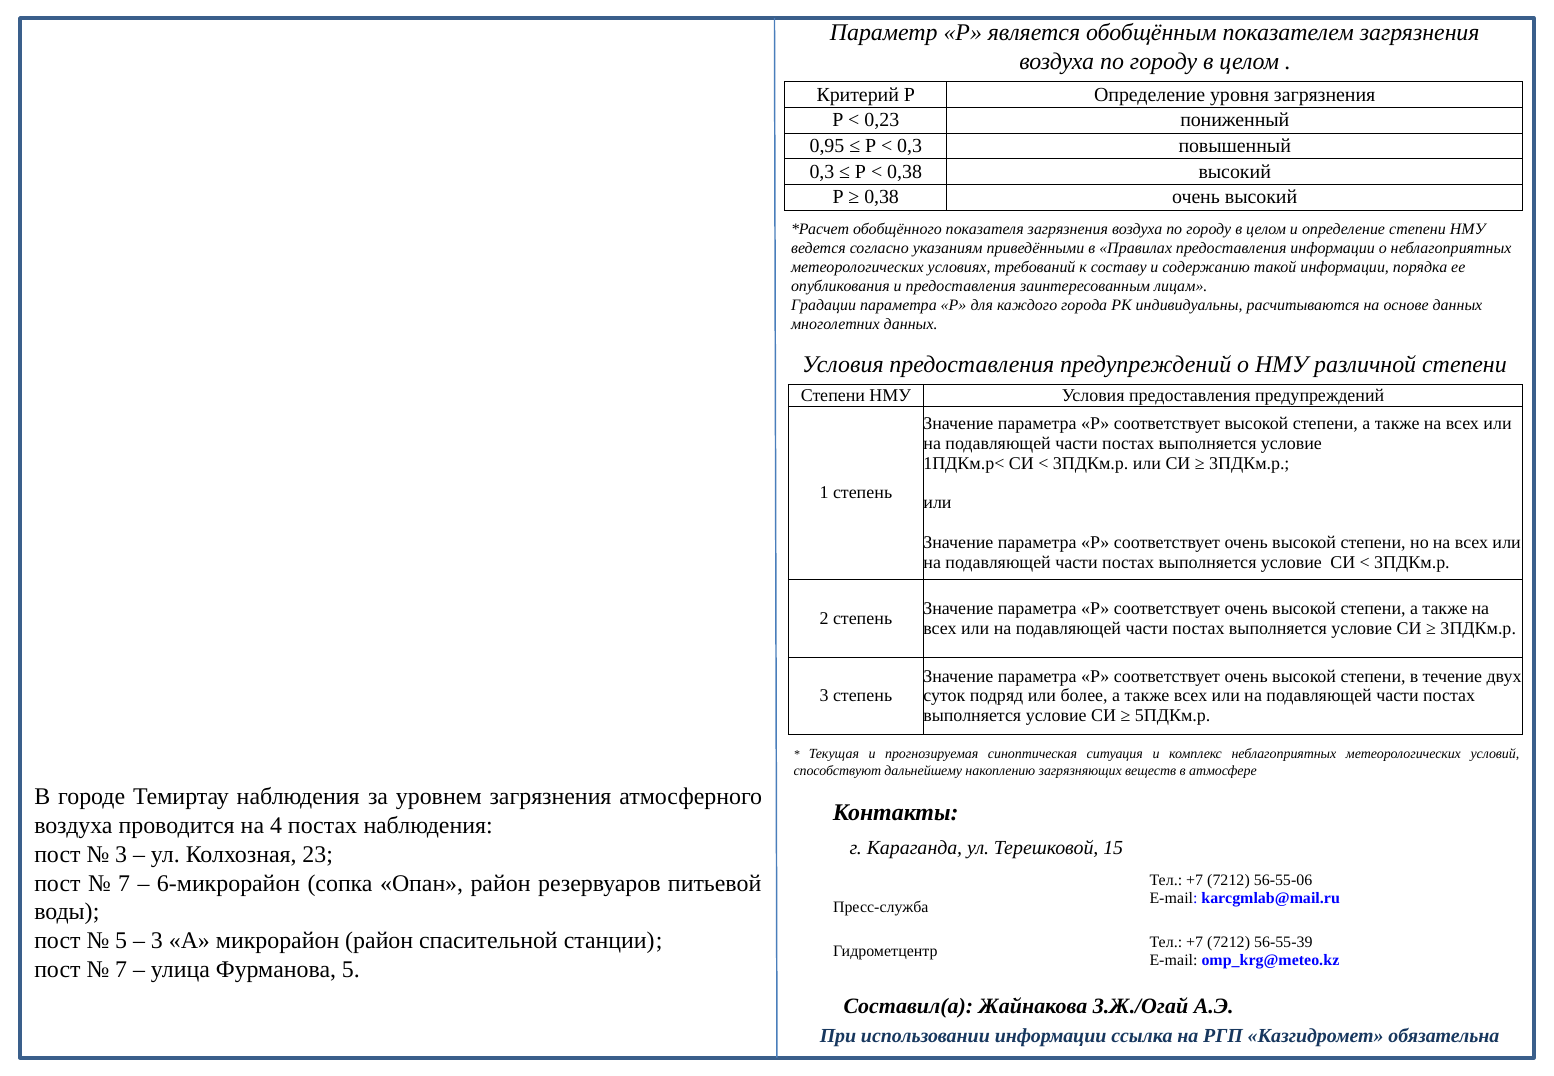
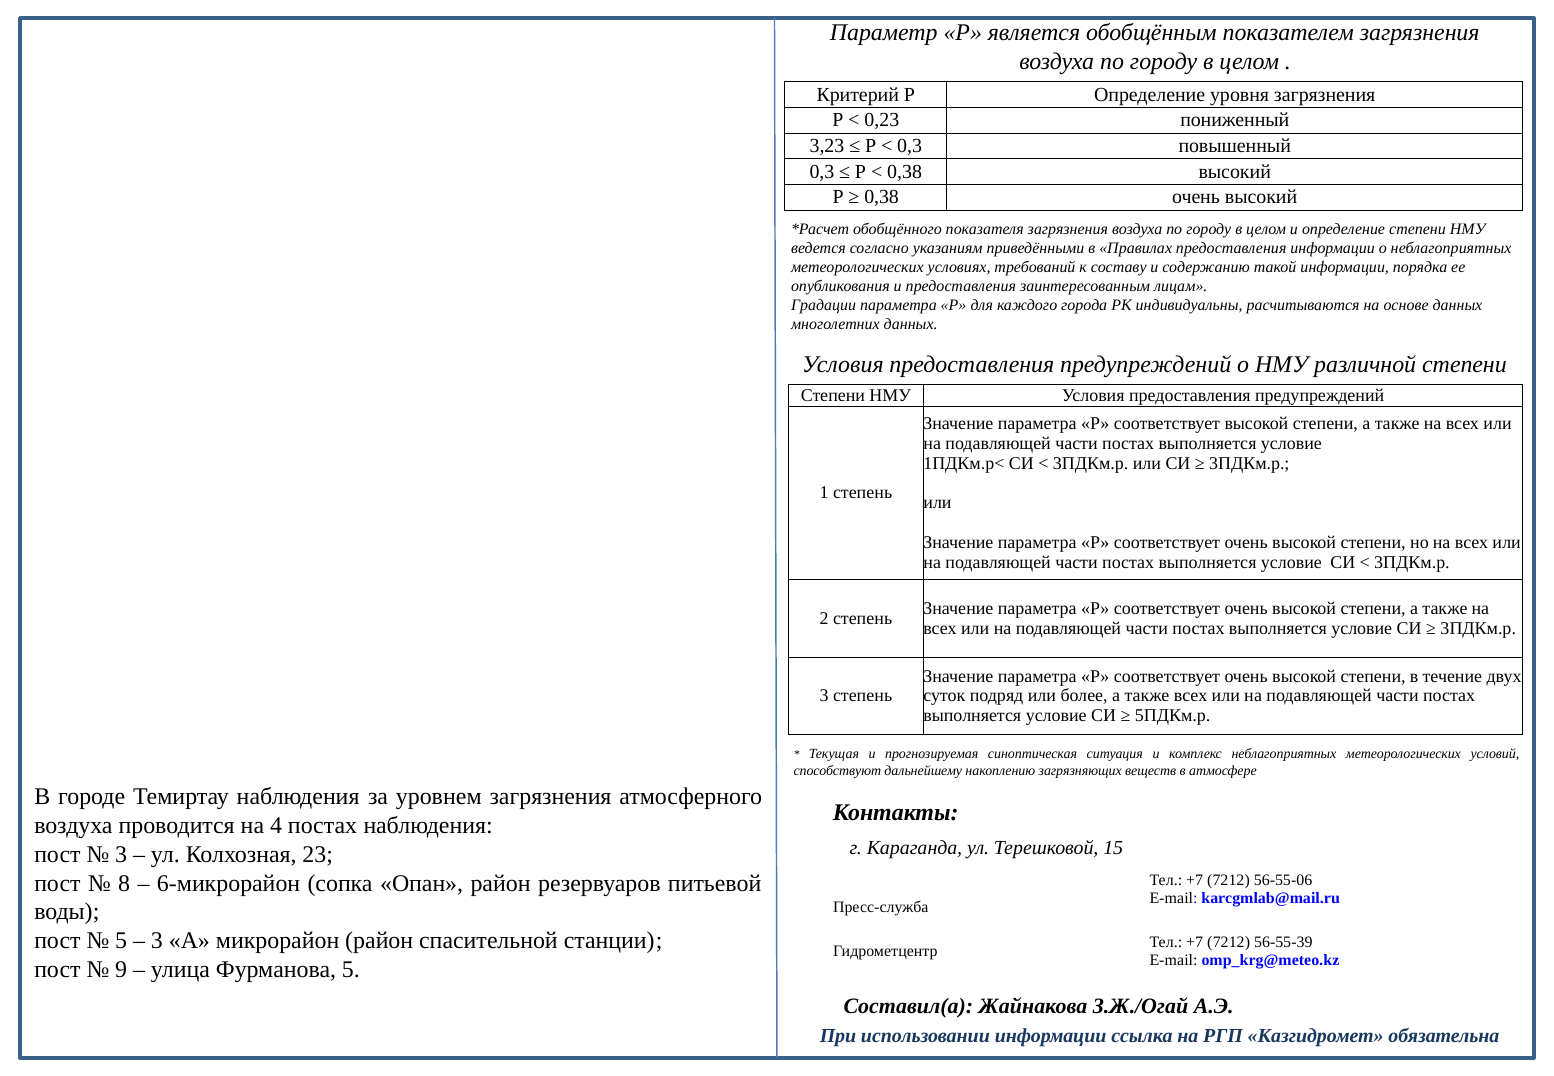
0,95: 0,95 -> 3,23
7 at (124, 883): 7 -> 8
7 at (121, 969): 7 -> 9
